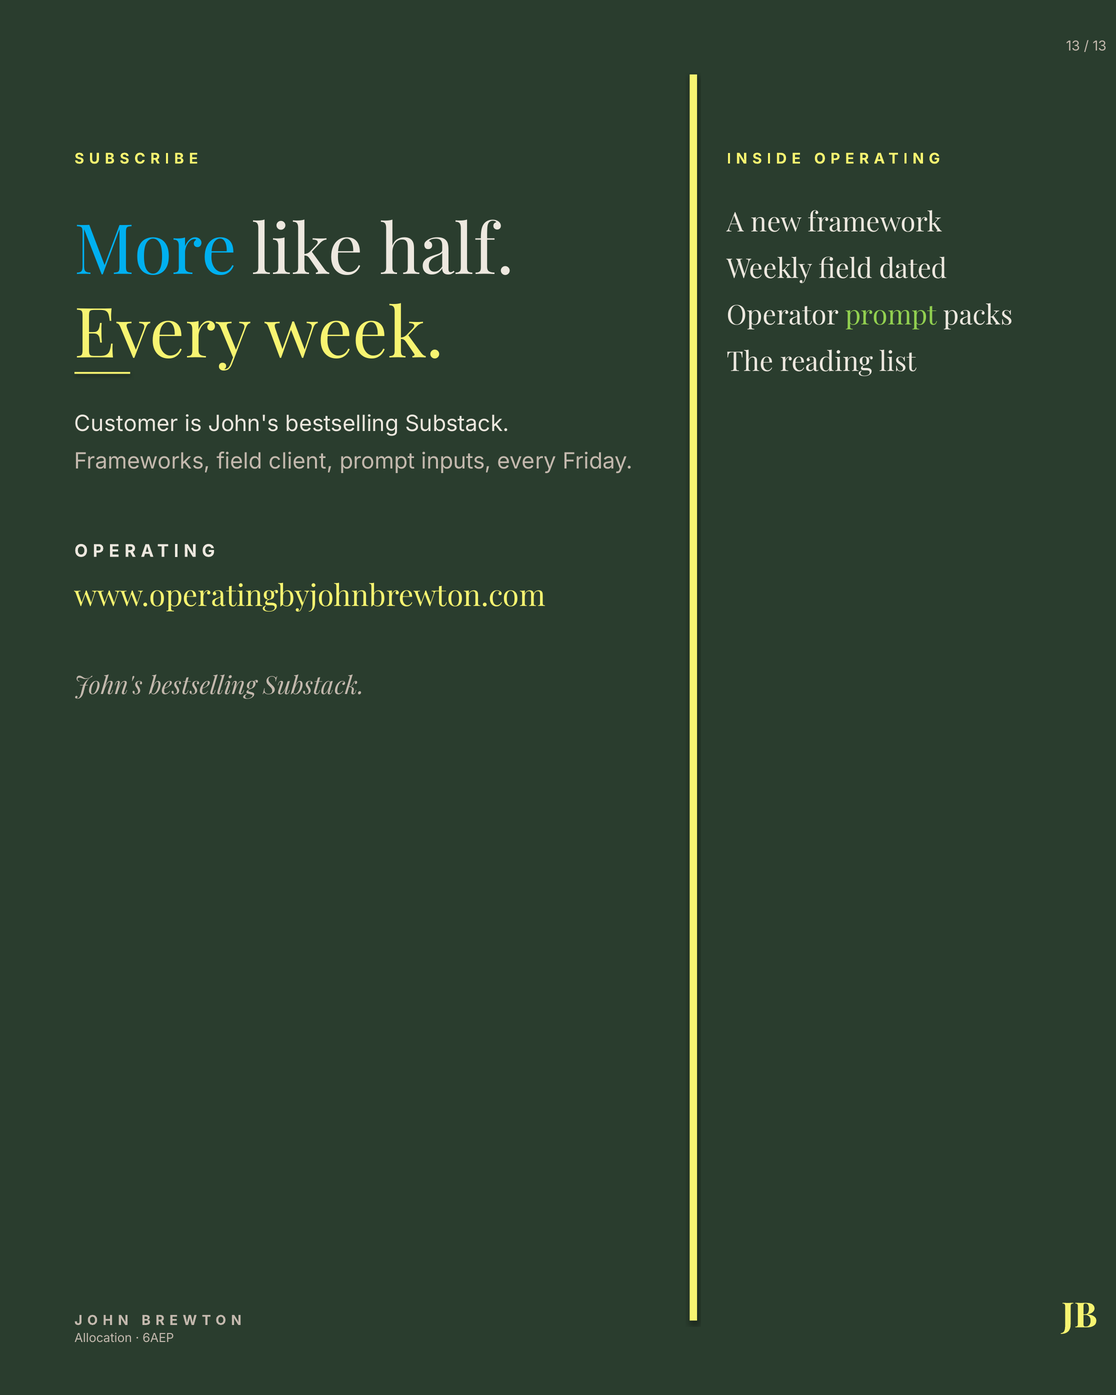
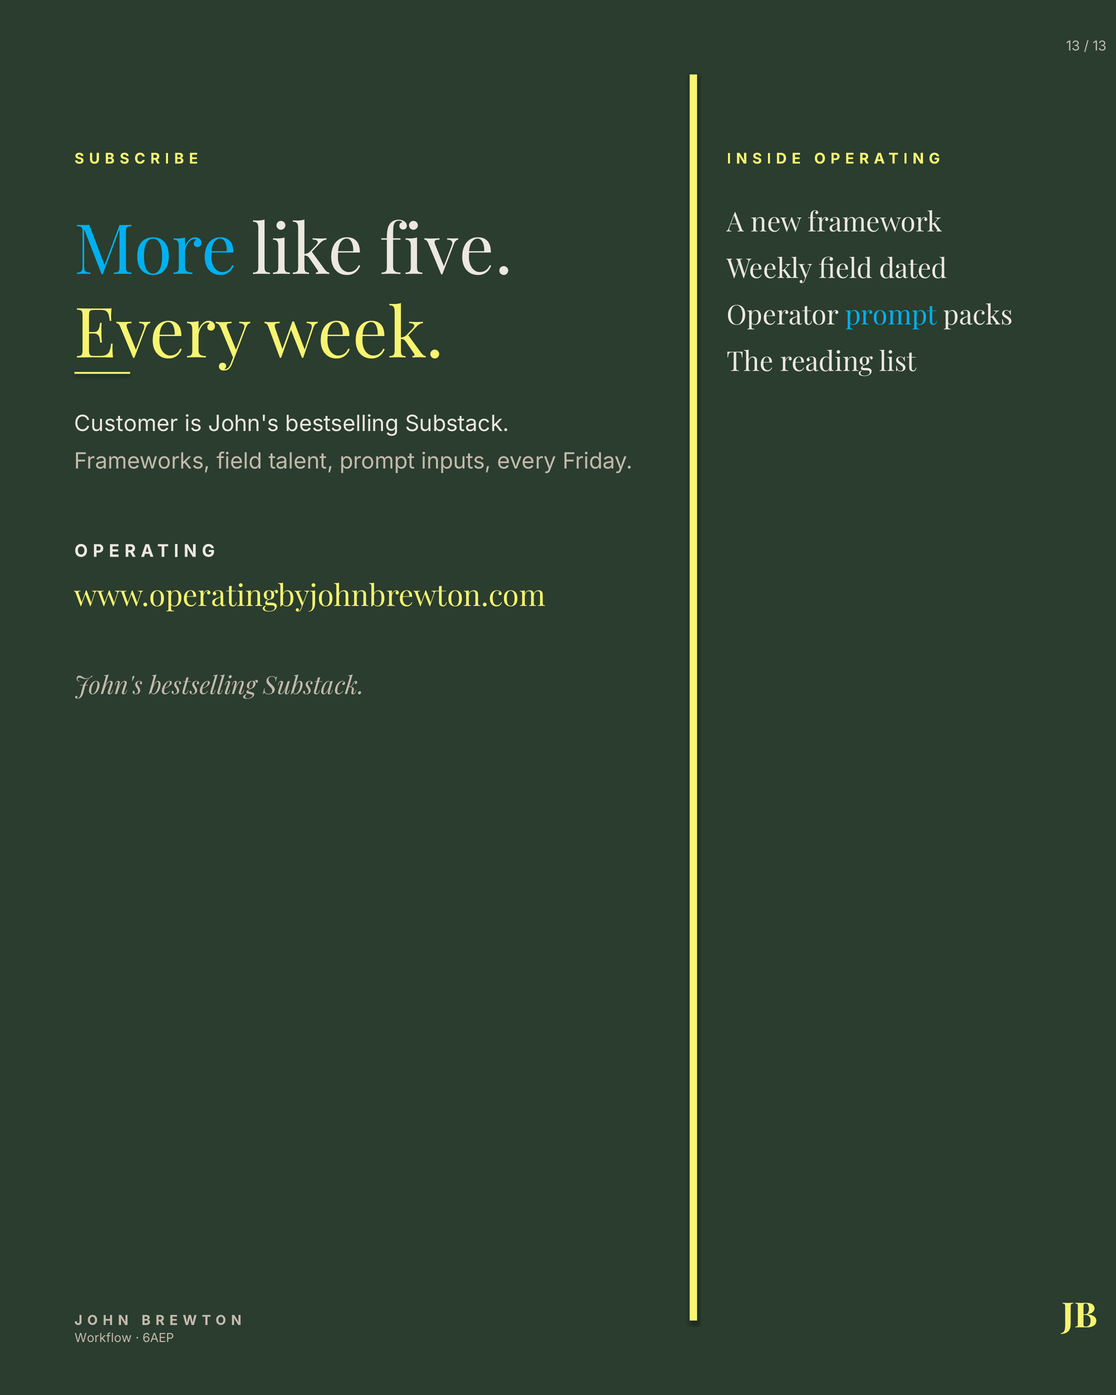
half: half -> five
prompt at (891, 316) colour: light green -> light blue
client: client -> talent
Allocation: Allocation -> Workflow
